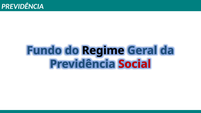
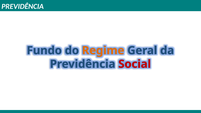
Regime colour: black -> orange
